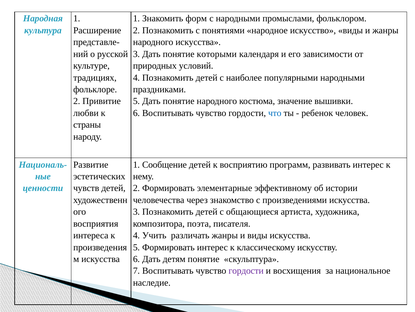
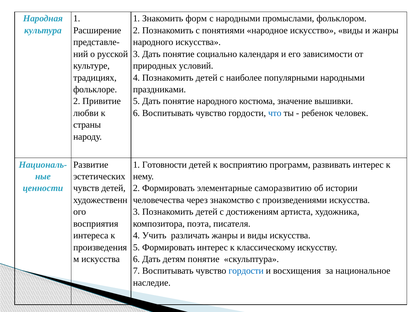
которыми: которыми -> социально
Сообщение: Сообщение -> Готовности
эффективному: эффективному -> саморазвитию
общающиеся: общающиеся -> достижениям
гордости at (246, 270) colour: purple -> blue
